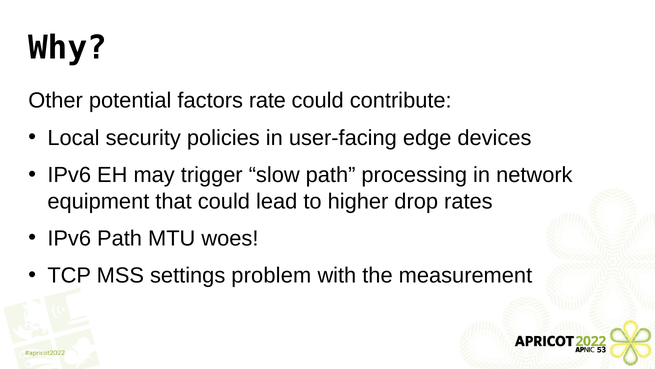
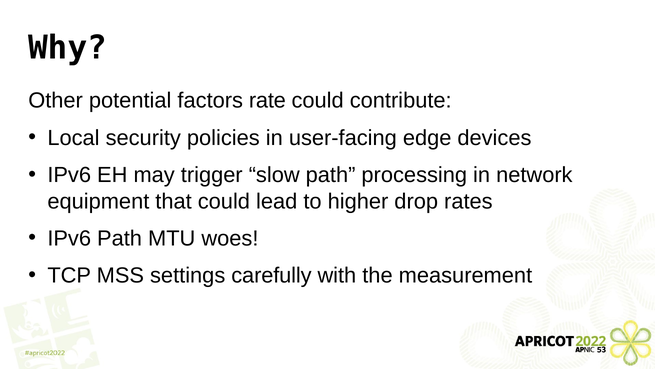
problem: problem -> carefully
